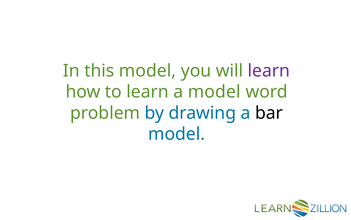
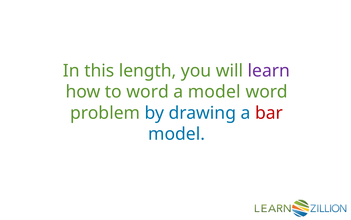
this model: model -> length
to learn: learn -> word
bar colour: black -> red
